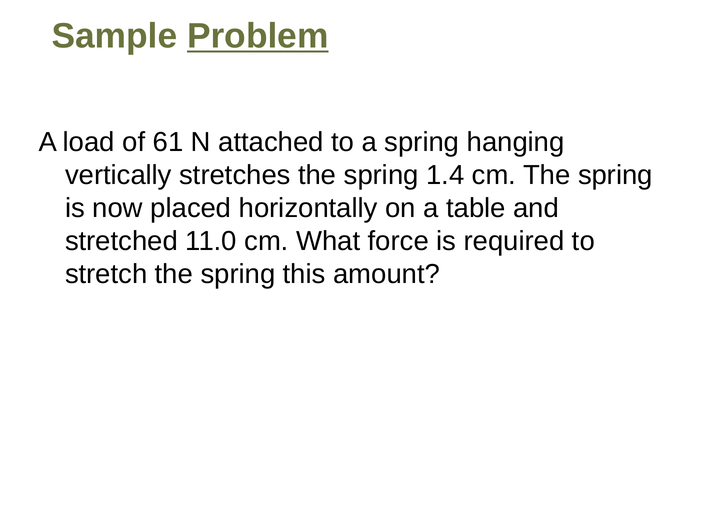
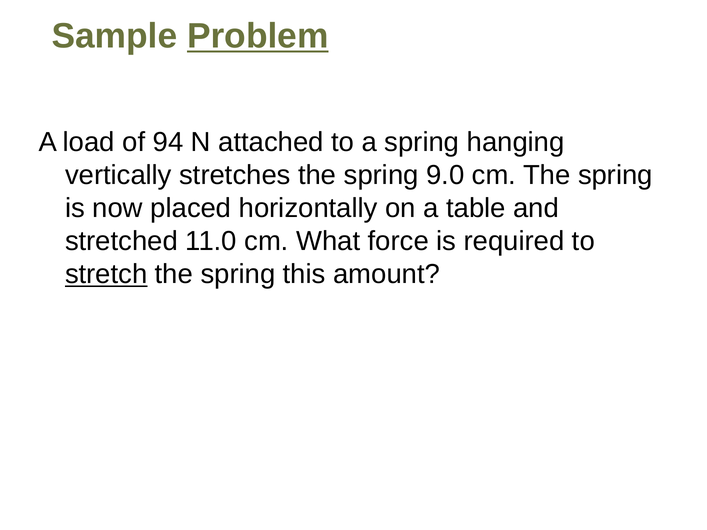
61: 61 -> 94
1.4: 1.4 -> 9.0
stretch underline: none -> present
